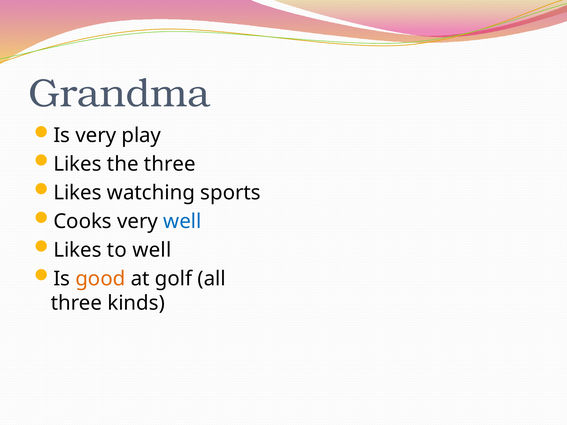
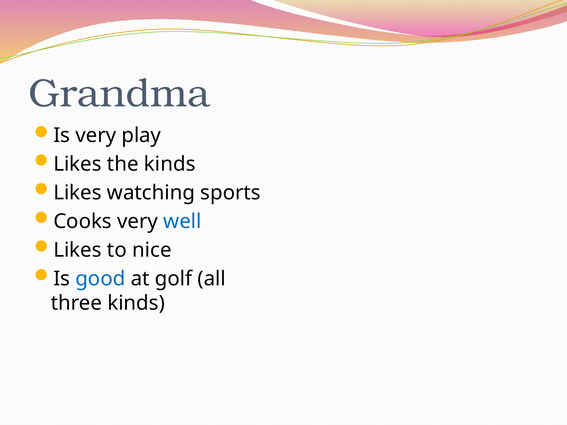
the three: three -> kinds
to well: well -> nice
good colour: orange -> blue
